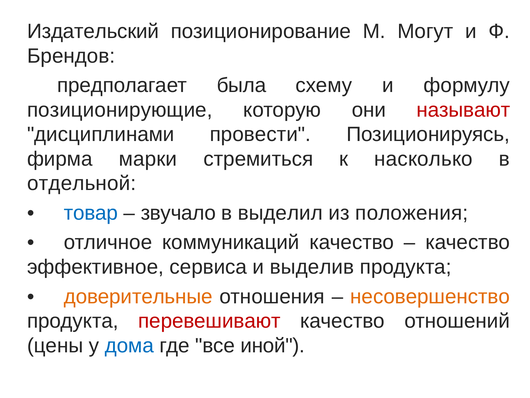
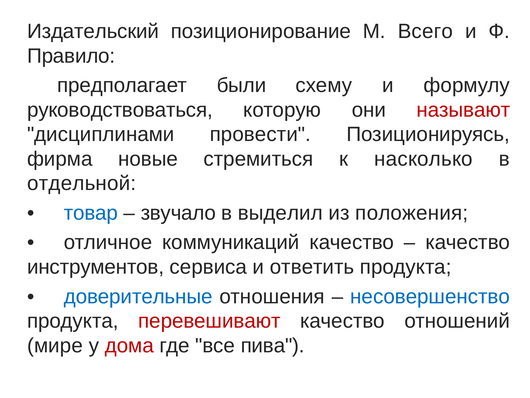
Могут: Могут -> Всего
Брендов: Брендов -> Правило
была: была -> были
позиционирующие: позиционирующие -> руководствоваться
марки: марки -> новые
эффективное: эффективное -> инструментов
выделив: выделив -> ответить
доверительные colour: orange -> blue
несовершенство colour: orange -> blue
цены: цены -> мире
дома colour: blue -> red
иной: иной -> пива
